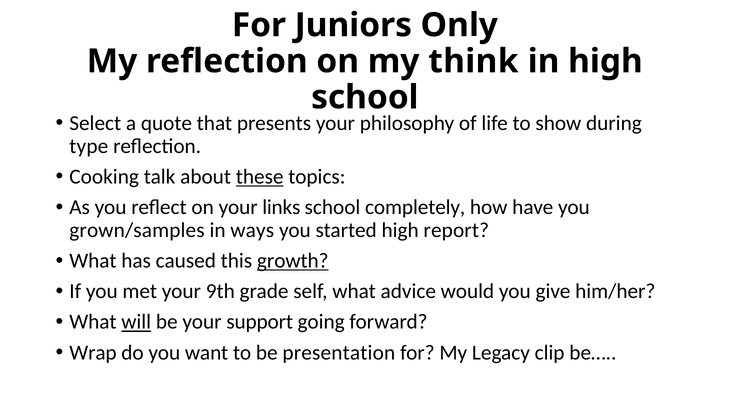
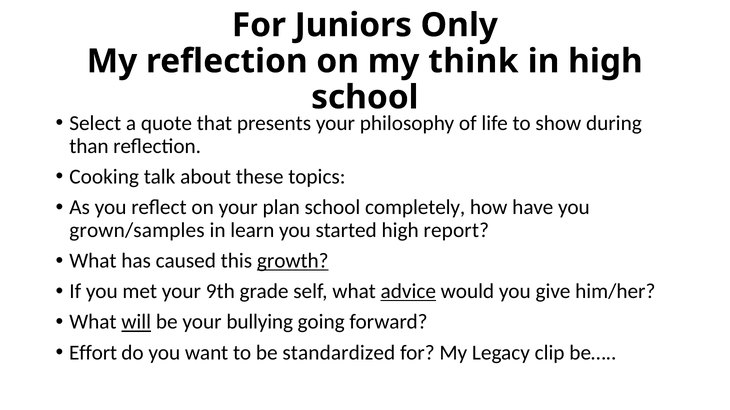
type: type -> than
these underline: present -> none
links: links -> plan
ways: ways -> learn
advice underline: none -> present
support: support -> bullying
Wrap: Wrap -> Effort
presentation: presentation -> standardized
